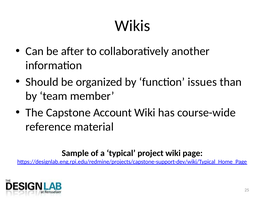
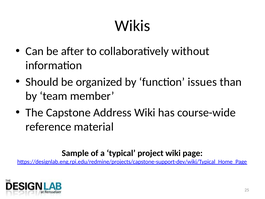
another: another -> without
Account: Account -> Address
